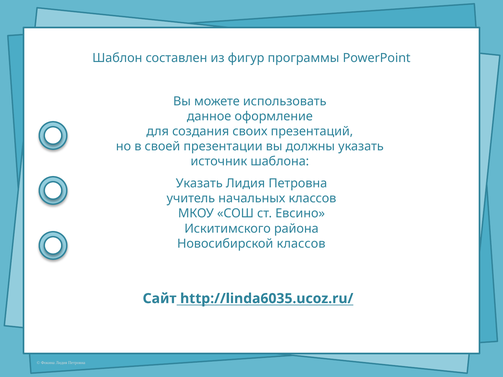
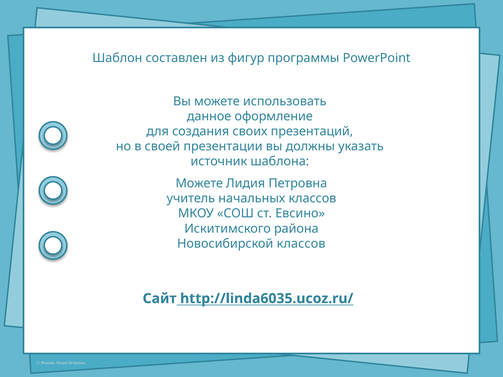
Указать at (199, 183): Указать -> Можете
